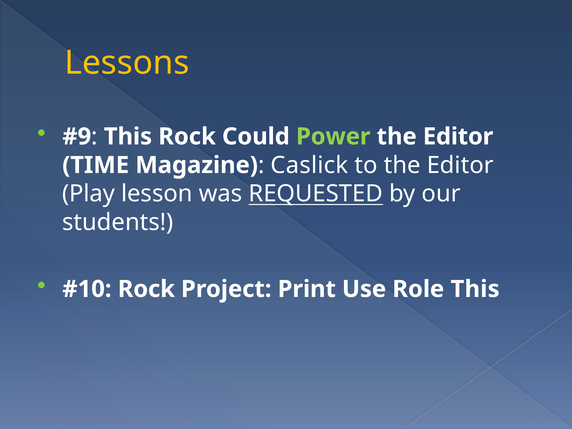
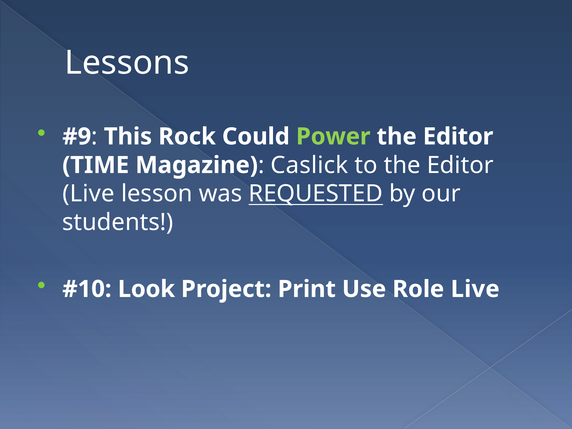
Lessons colour: yellow -> white
Play at (89, 194): Play -> Live
Rock at (146, 289): Rock -> Look
Role This: This -> Live
